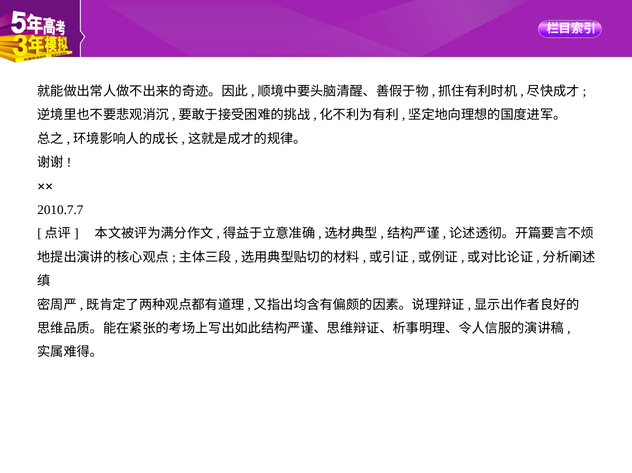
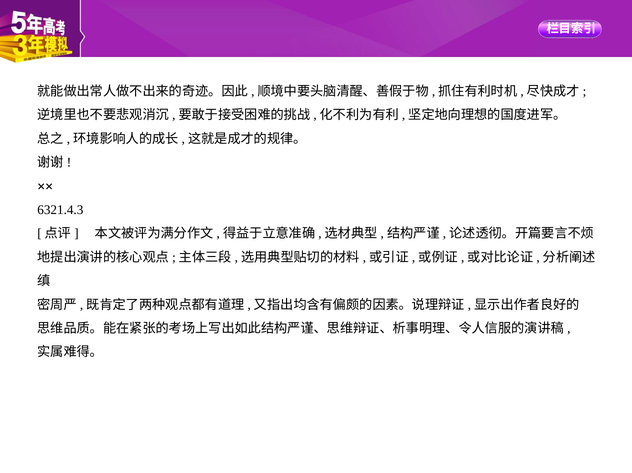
2010.7.7: 2010.7.7 -> 6321.4.3
